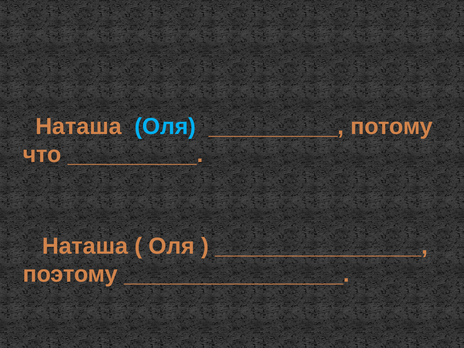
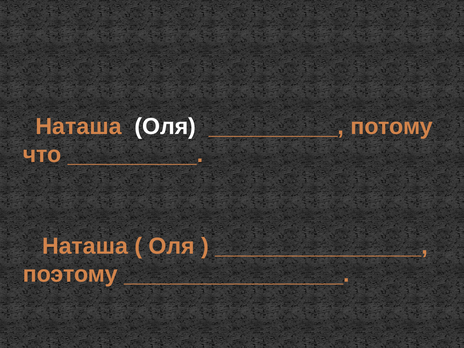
Оля at (165, 127) colour: light blue -> white
